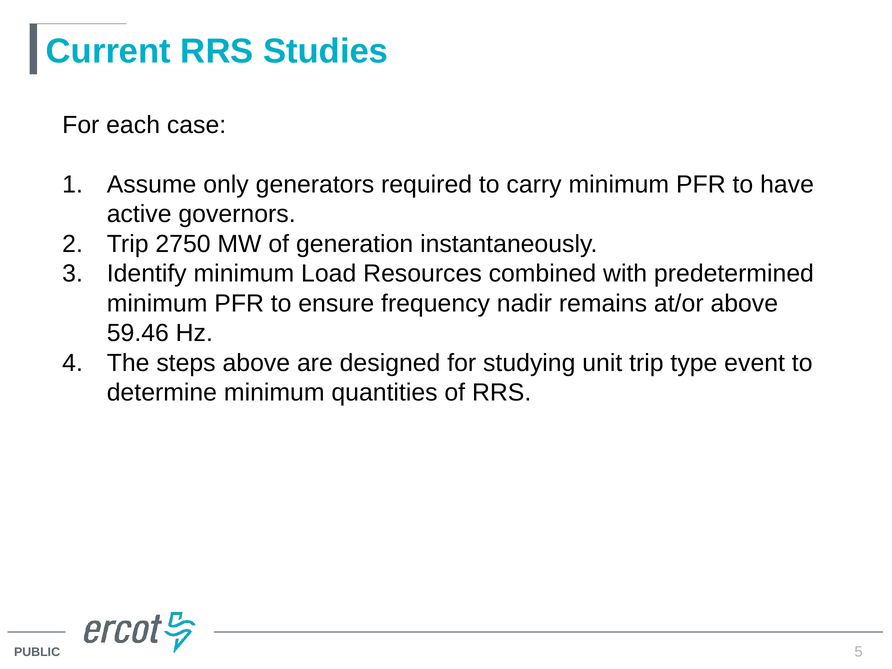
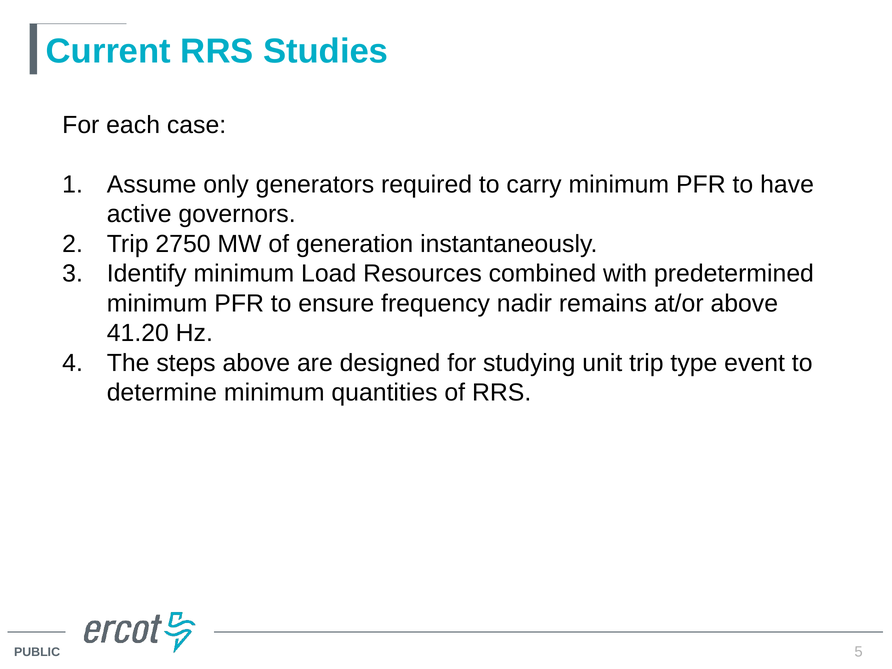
59.46: 59.46 -> 41.20
